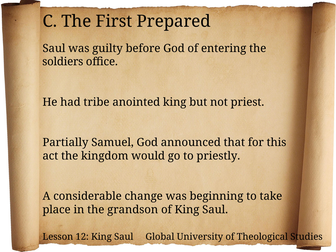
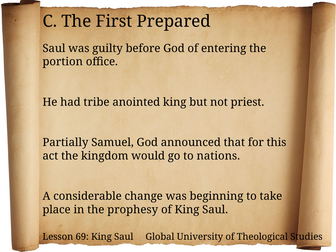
soldiers: soldiers -> portion
priestly: priestly -> nations
grandson: grandson -> prophesy
12: 12 -> 69
